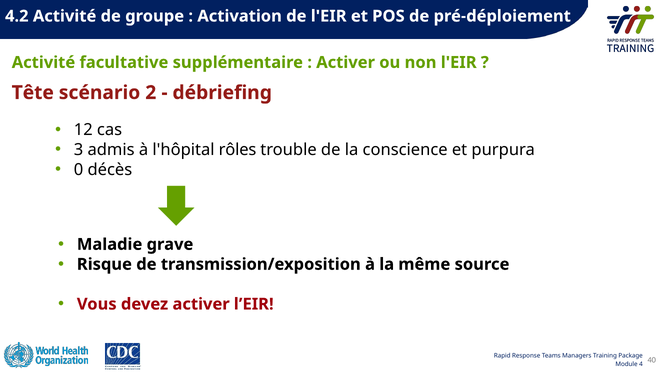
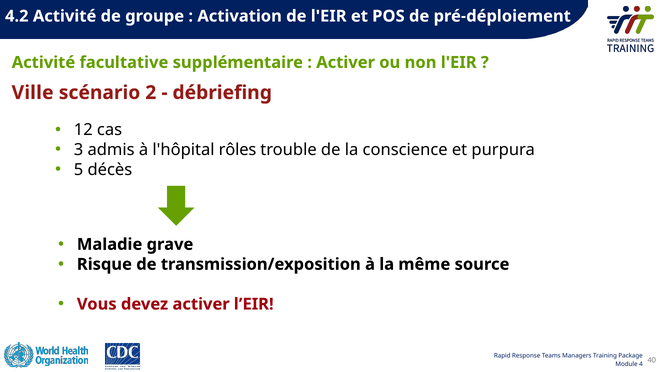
Tête: Tête -> Ville
0: 0 -> 5
